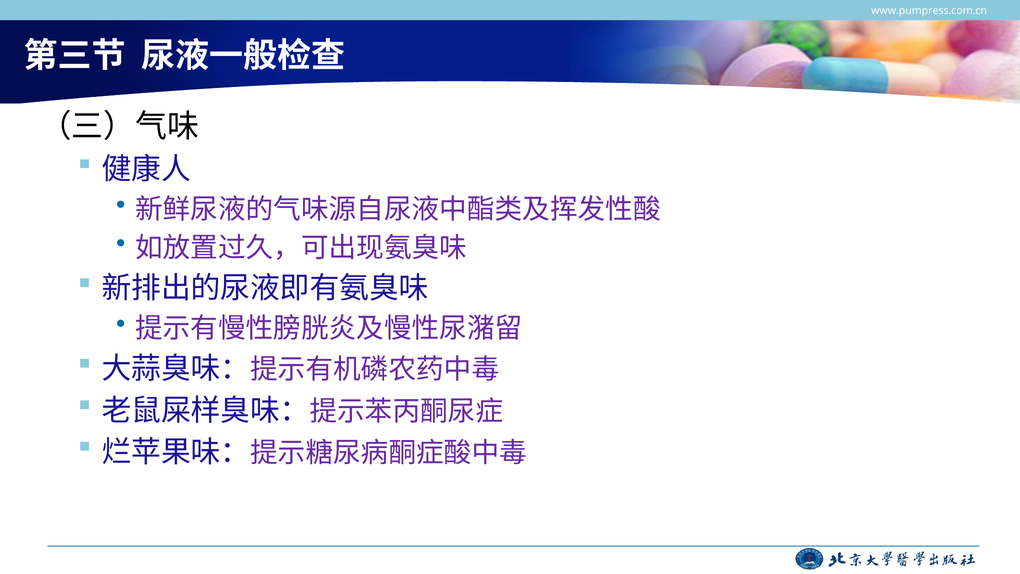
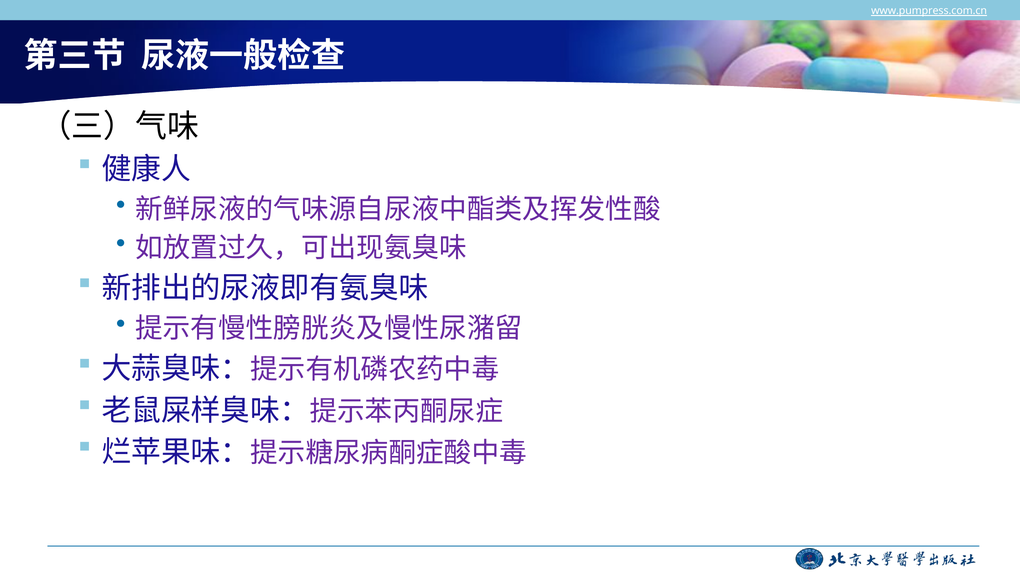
www.pumpress.com.cn underline: none -> present
